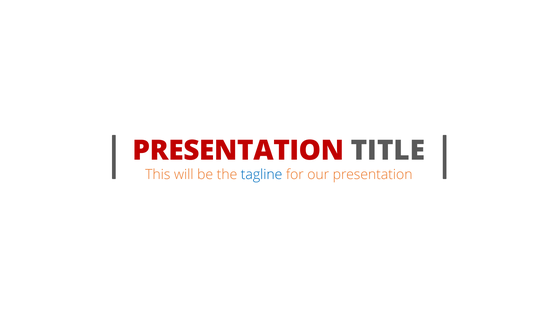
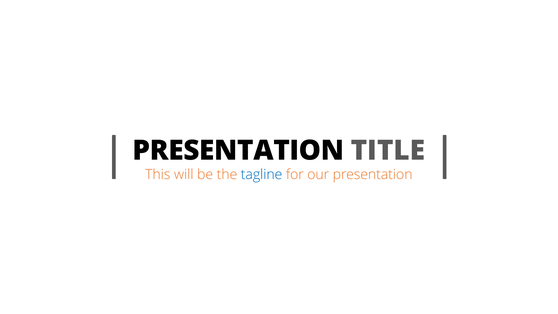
PRESENTATION at (238, 150) colour: red -> black
